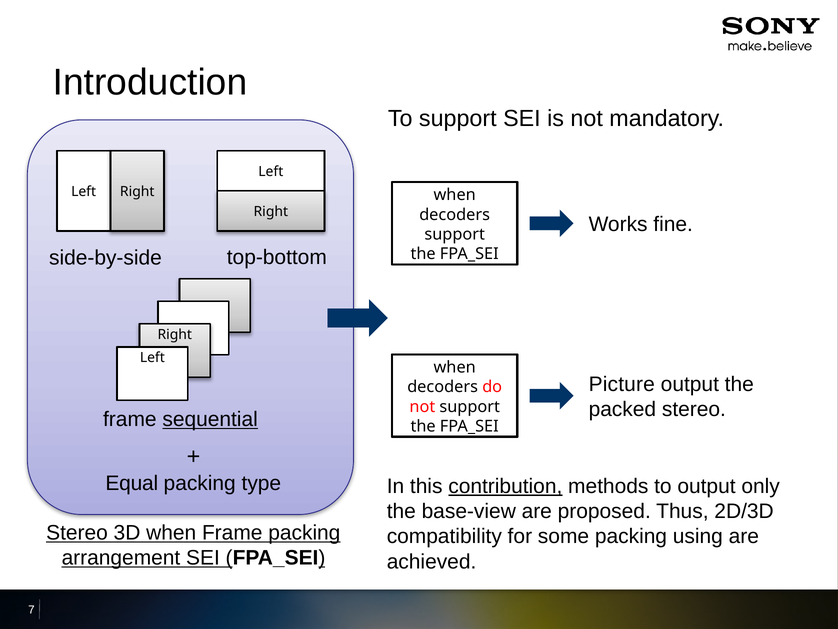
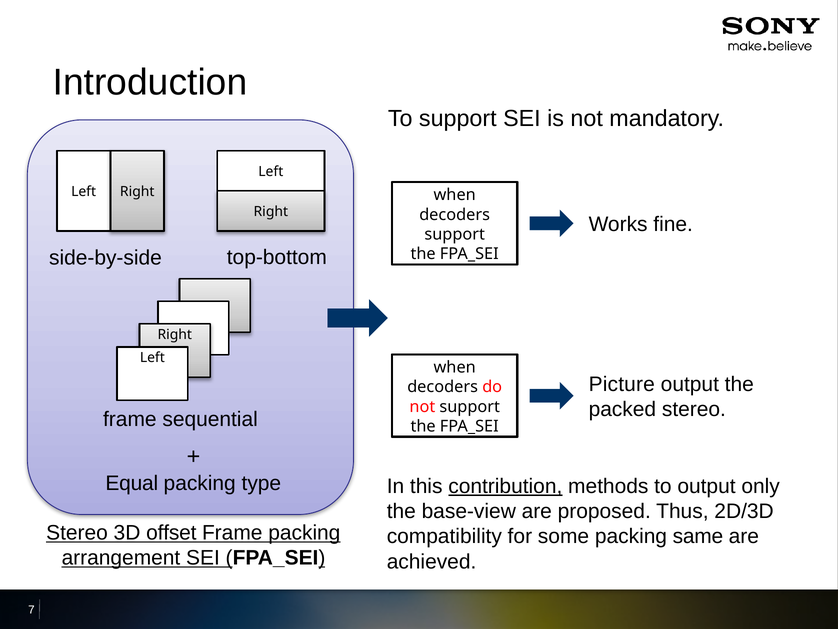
sequential underline: present -> none
3D when: when -> offset
using: using -> same
